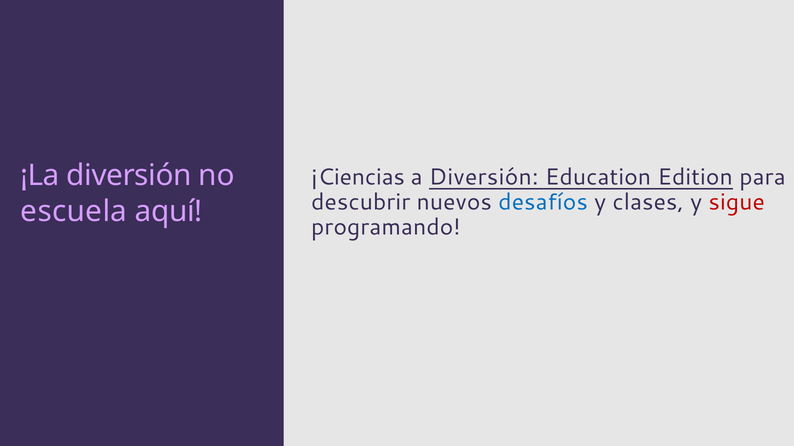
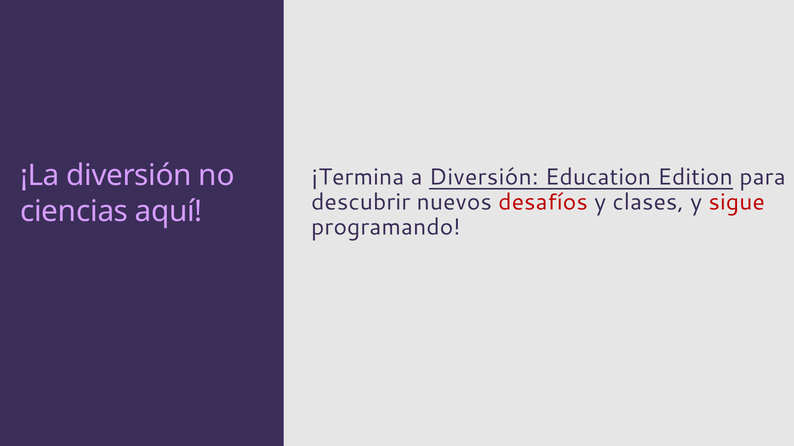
¡Ciencias: ¡Ciencias -> ¡Termina
desafíos colour: blue -> red
escuela: escuela -> ciencias
